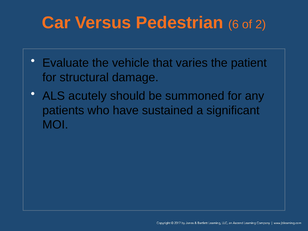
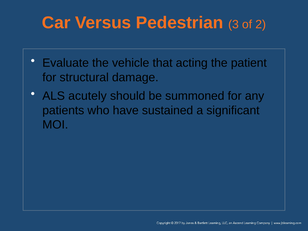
6: 6 -> 3
varies: varies -> acting
